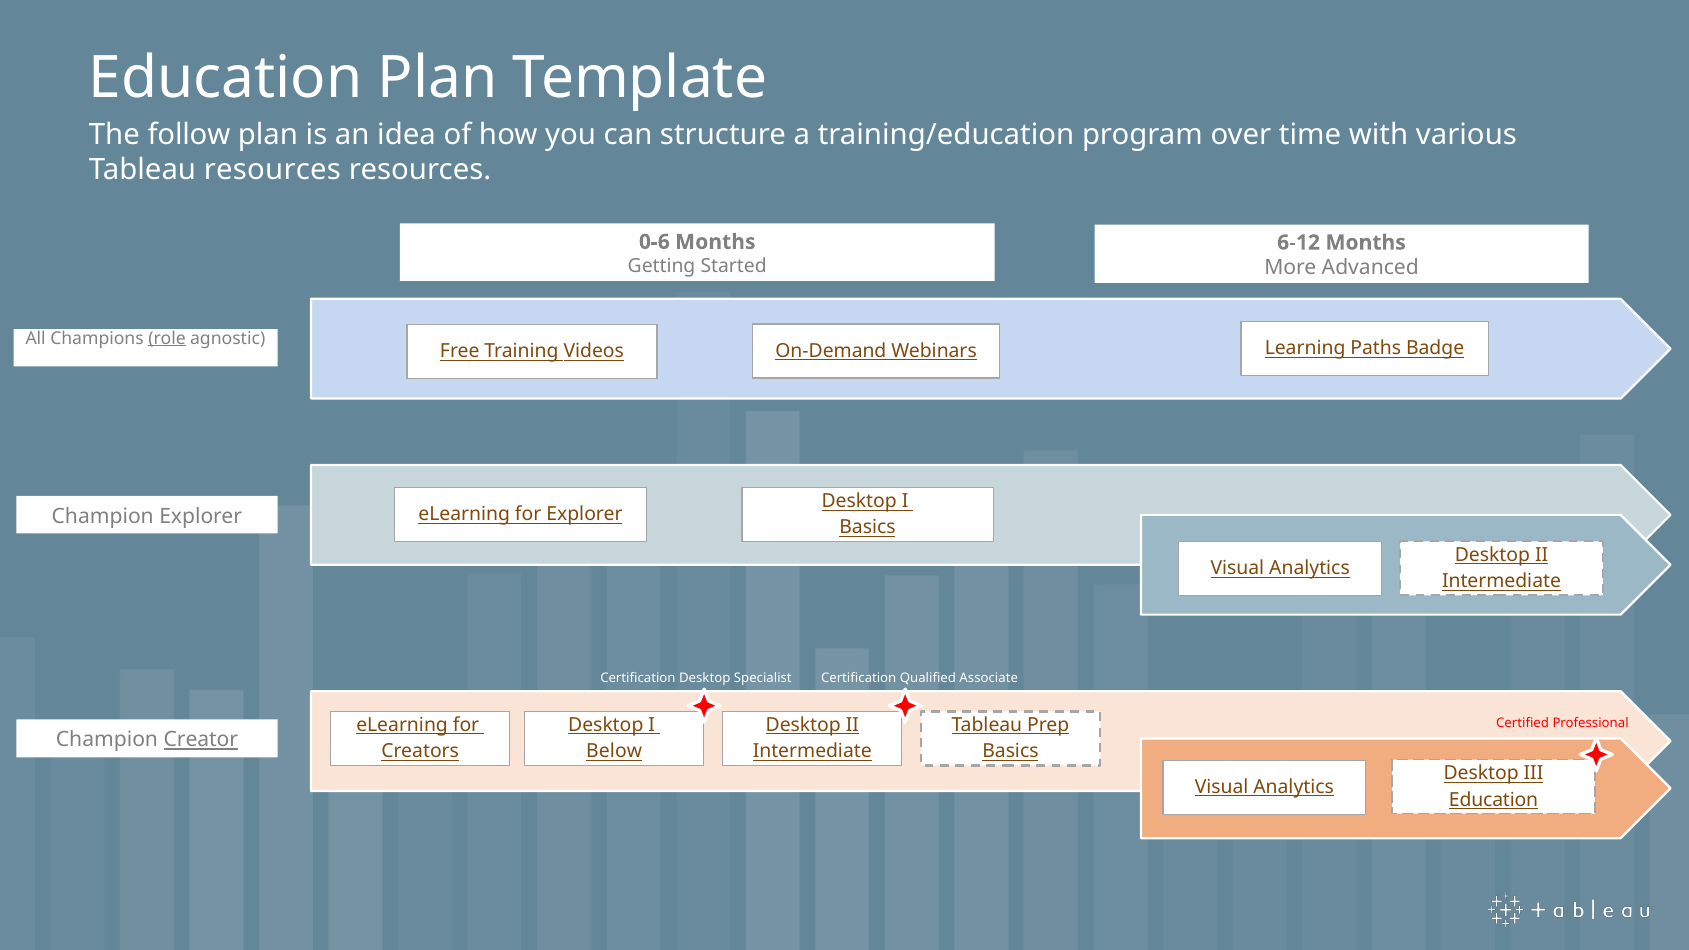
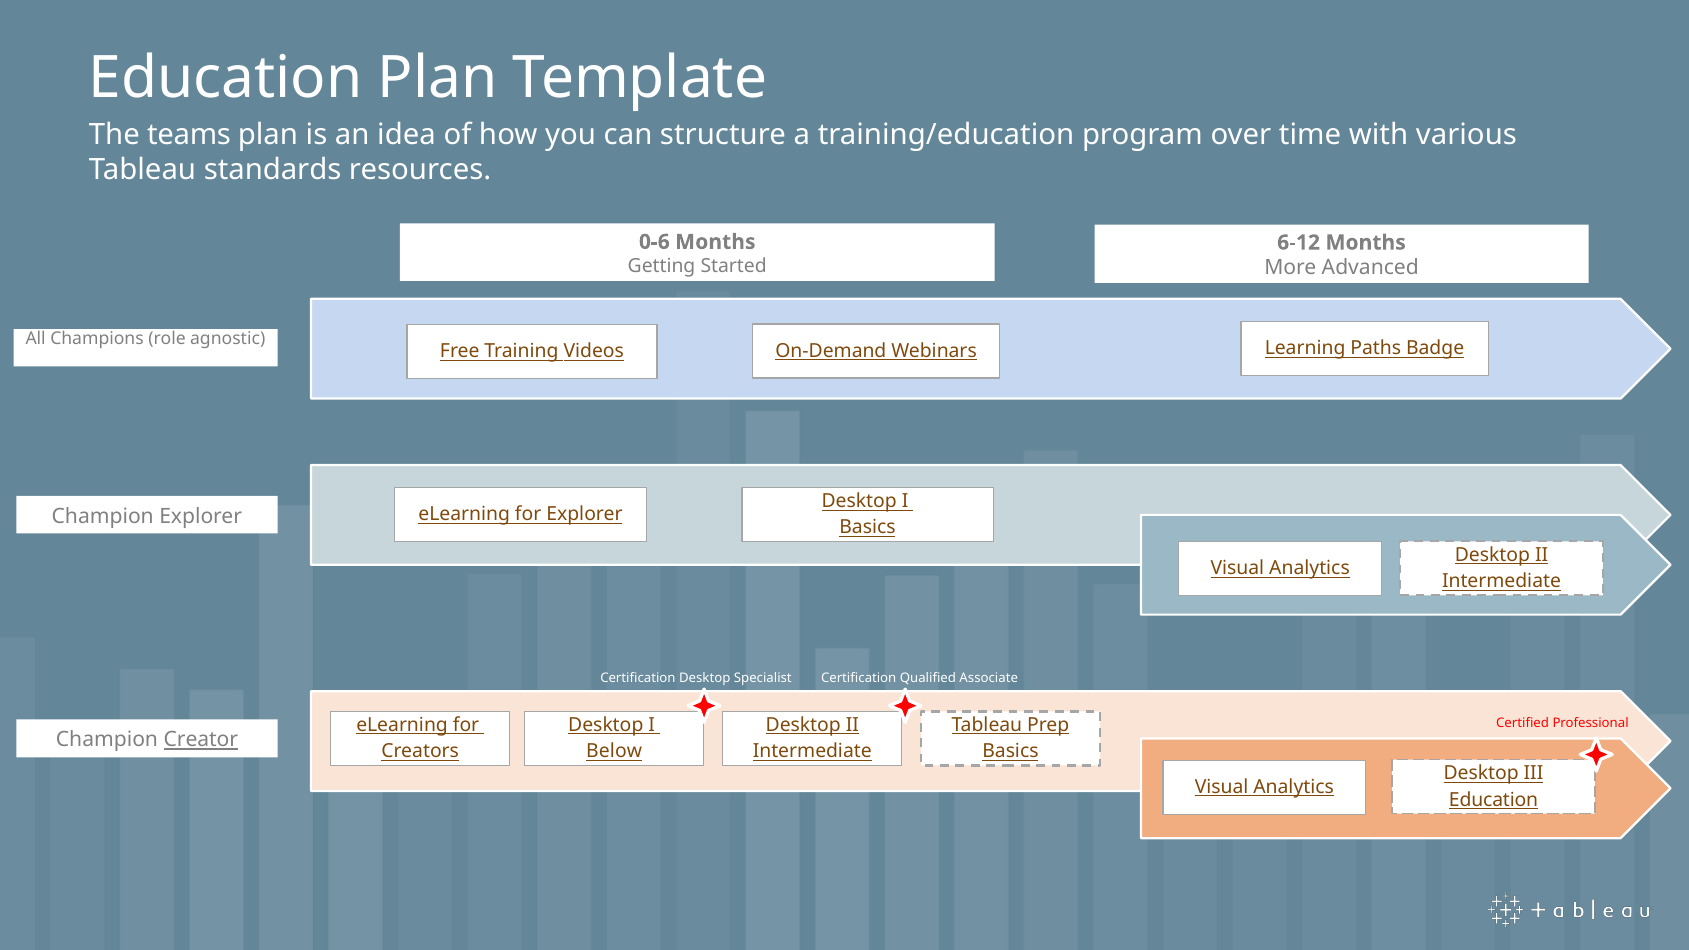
follow: follow -> teams
Tableau resources: resources -> standards
role underline: present -> none
